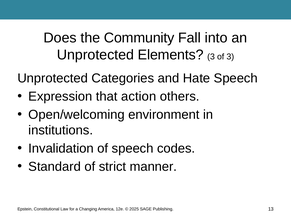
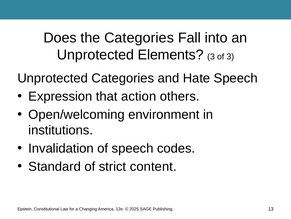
the Community: Community -> Categories
manner: manner -> content
